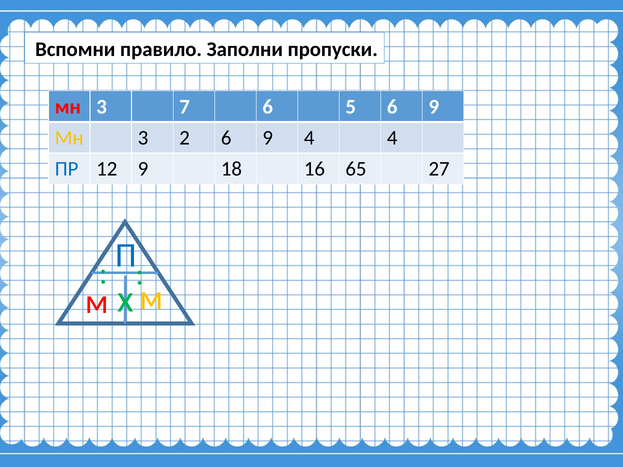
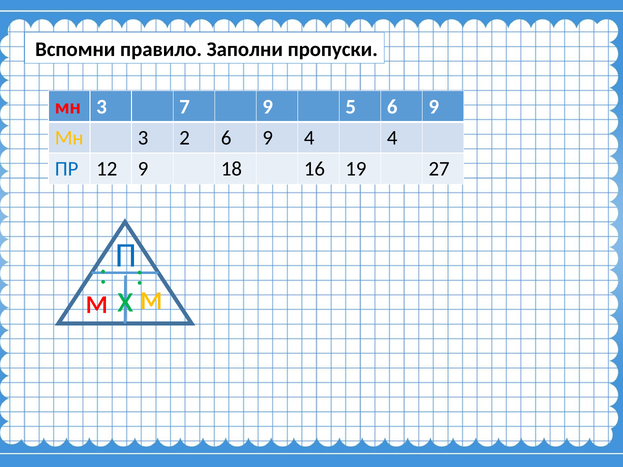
7 6: 6 -> 9
65: 65 -> 19
